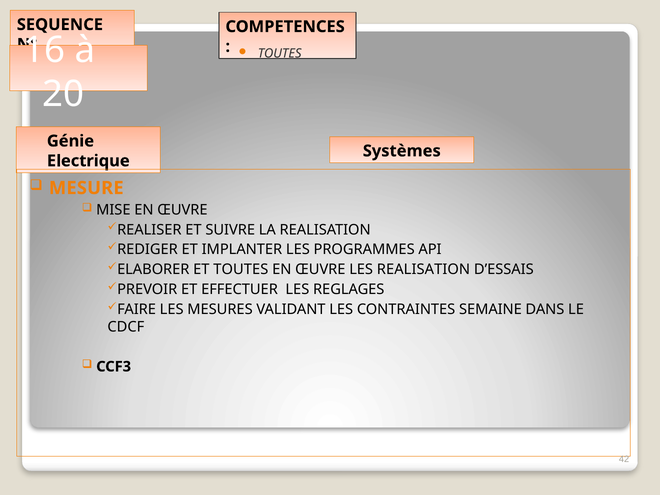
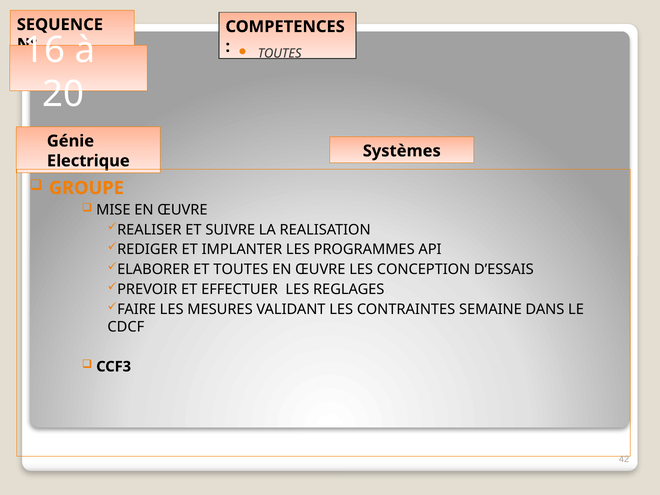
MESURE: MESURE -> GROUPE
LES REALISATION: REALISATION -> CONCEPTION
